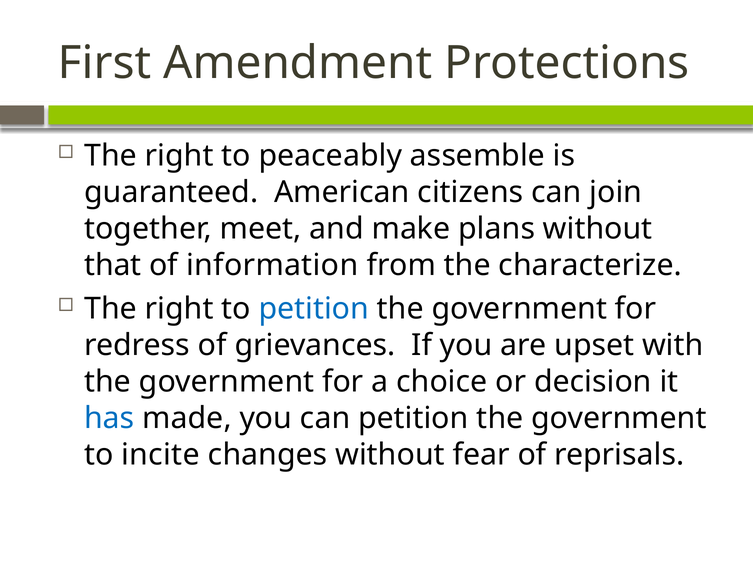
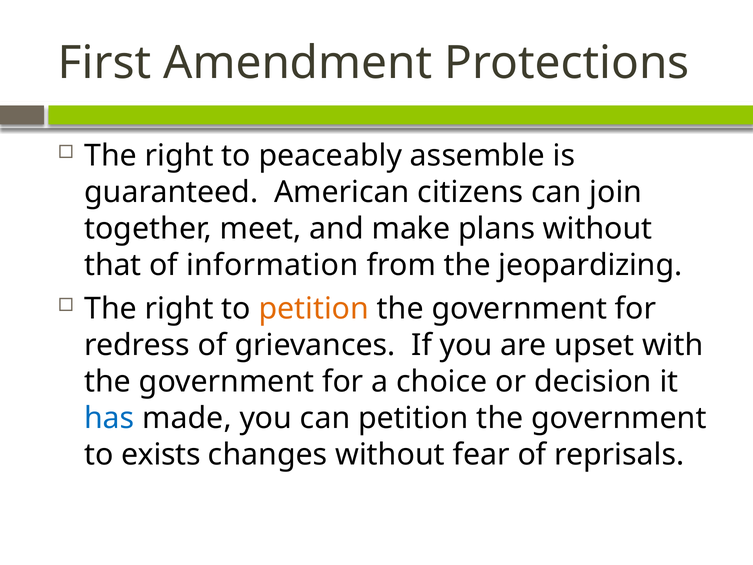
characterize: characterize -> jeopardizing
petition at (314, 309) colour: blue -> orange
incite: incite -> exists
